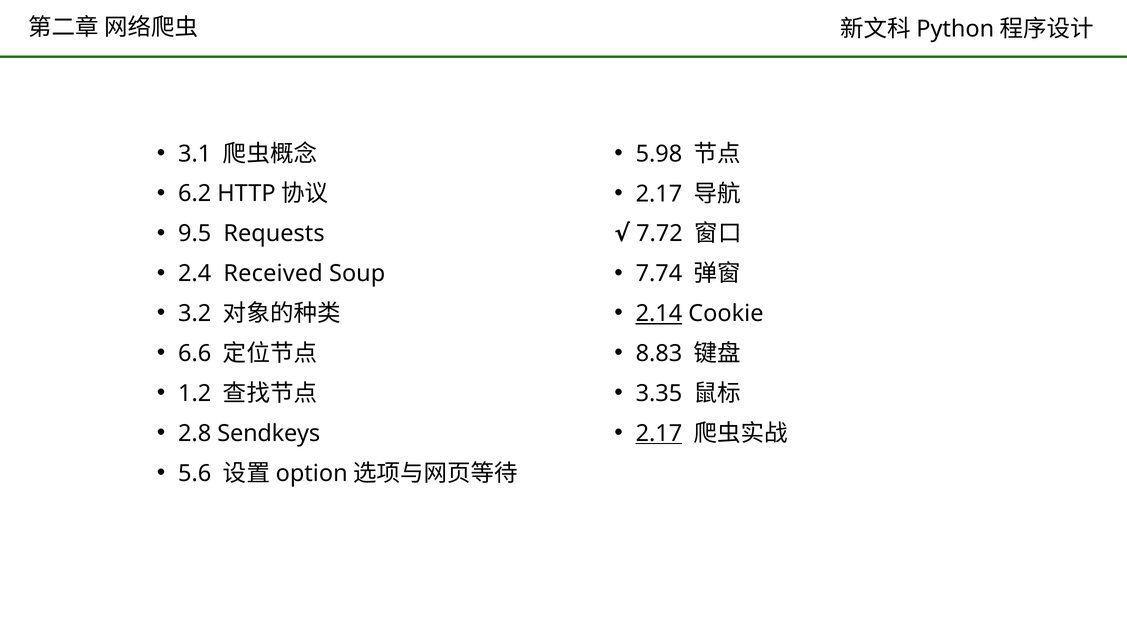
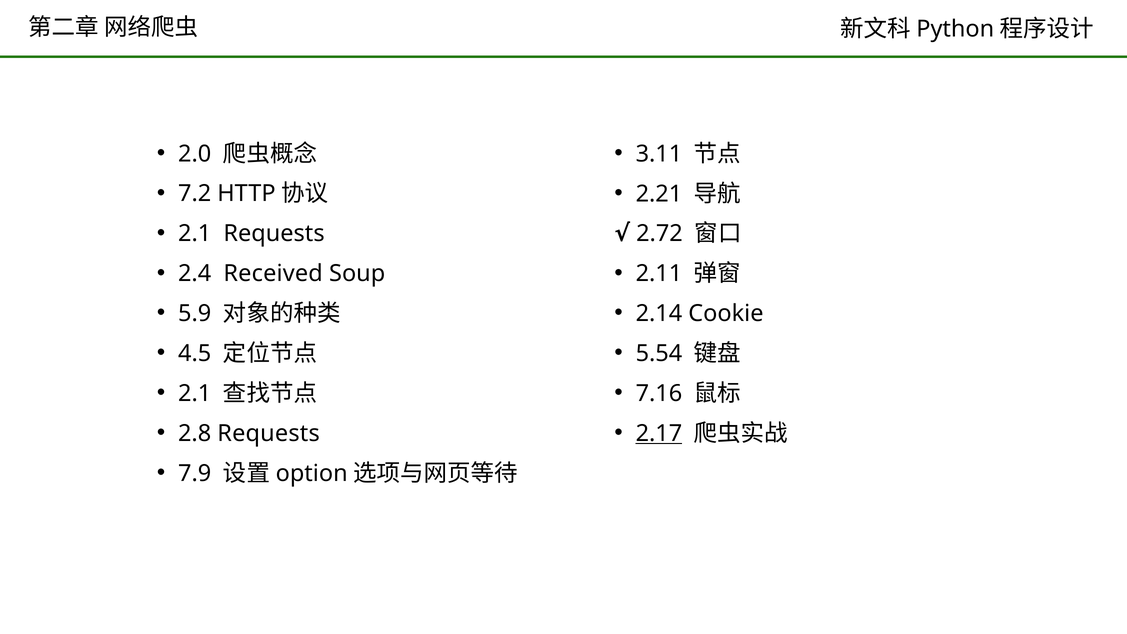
3.1: 3.1 -> 2.0
5.98: 5.98 -> 3.11
6.2: 6.2 -> 7.2
2.17 at (659, 194): 2.17 -> 2.21
9.5 at (195, 234): 9.5 -> 2.1
7.72: 7.72 -> 2.72
7.74: 7.74 -> 2.11
3.2: 3.2 -> 5.9
2.14 underline: present -> none
6.6: 6.6 -> 4.5
8.83: 8.83 -> 5.54
1.2 at (195, 393): 1.2 -> 2.1
3.35: 3.35 -> 7.16
2.8 Sendkeys: Sendkeys -> Requests
5.6: 5.6 -> 7.9
